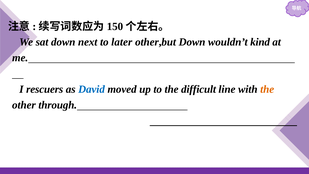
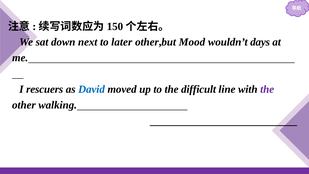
other,but Down: Down -> Mood
kind: kind -> days
the at (267, 89) colour: orange -> purple
through: through -> walking
